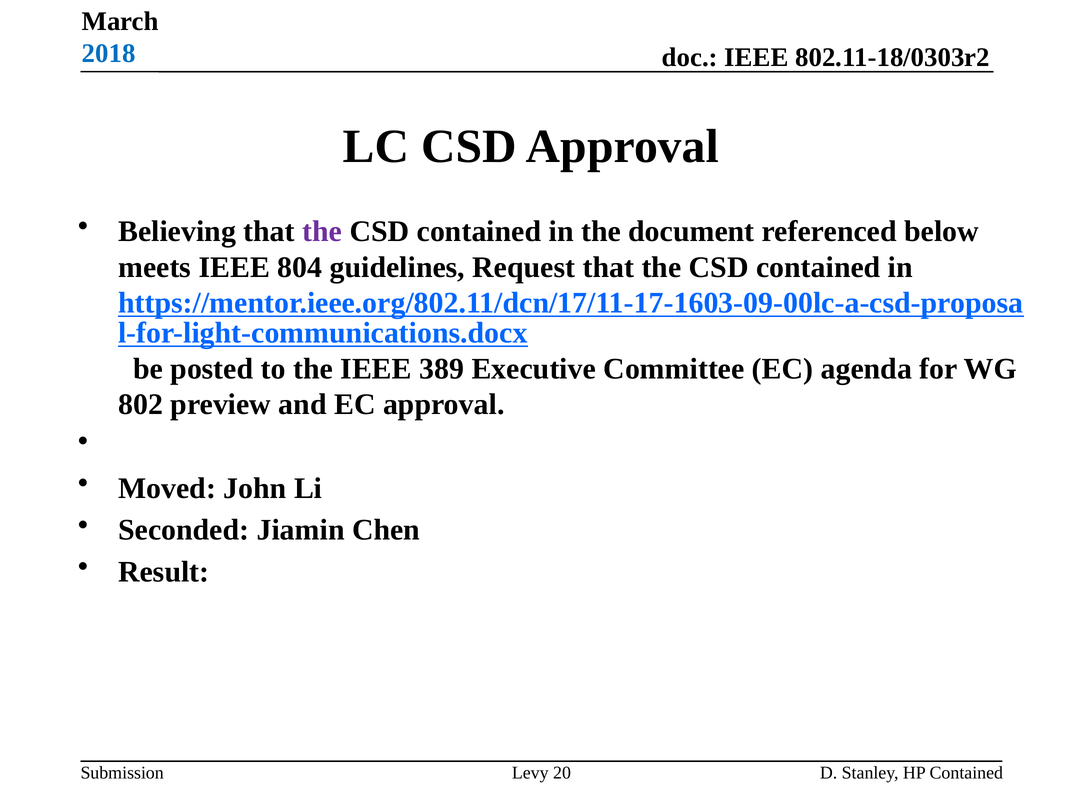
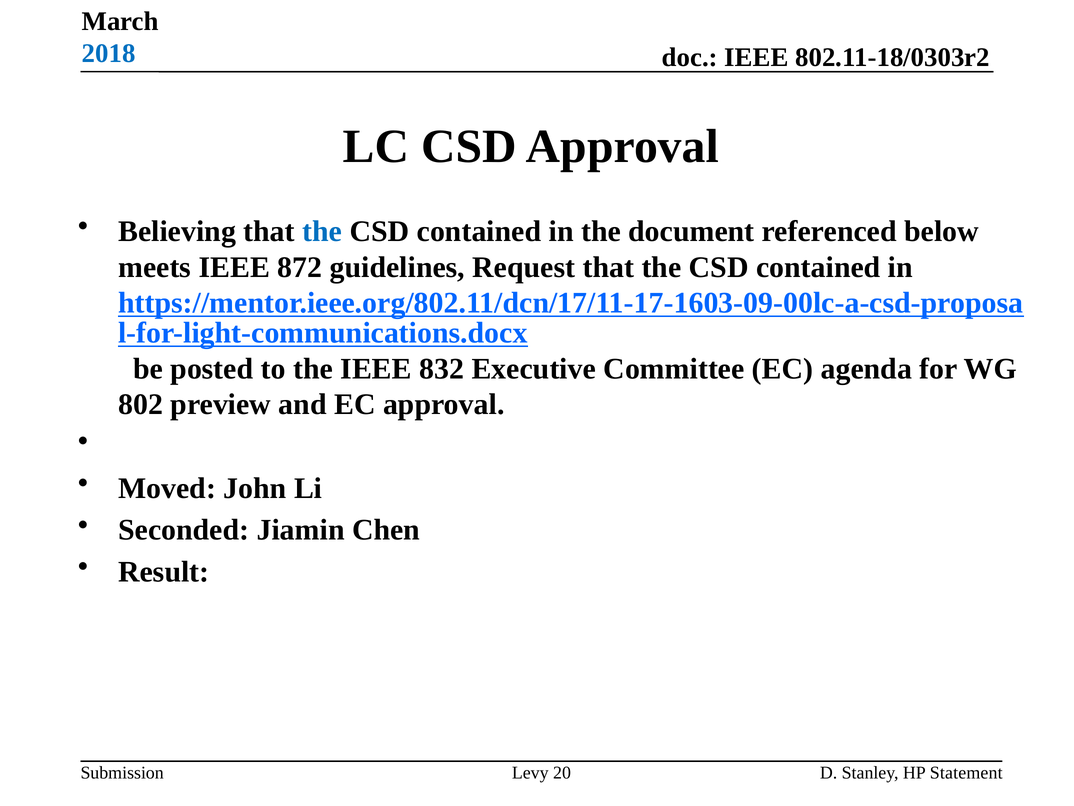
the at (322, 231) colour: purple -> blue
804: 804 -> 872
389: 389 -> 832
HP Contained: Contained -> Statement
